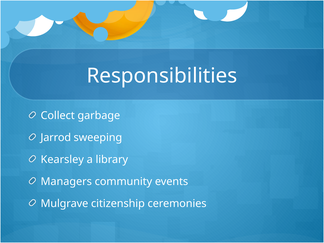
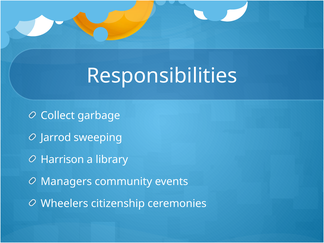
Kearsley: Kearsley -> Harrison
Mulgrave: Mulgrave -> Wheelers
